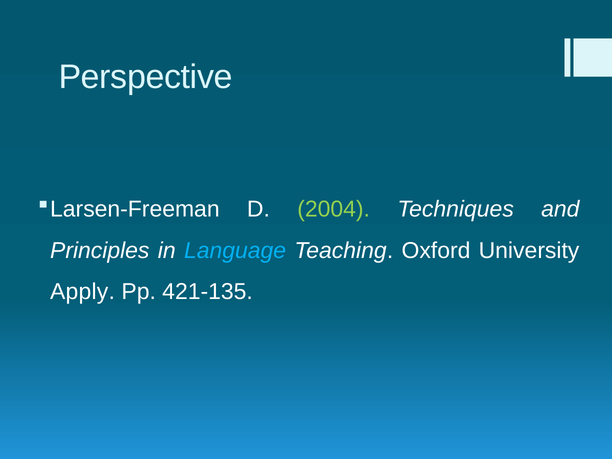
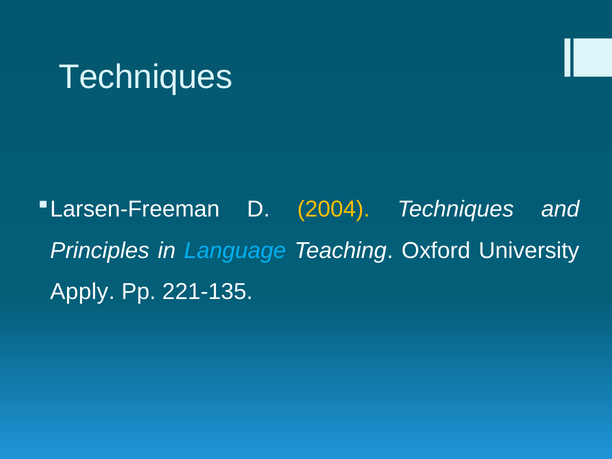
Perspective at (146, 77): Perspective -> Techniques
2004 colour: light green -> yellow
421-135: 421-135 -> 221-135
